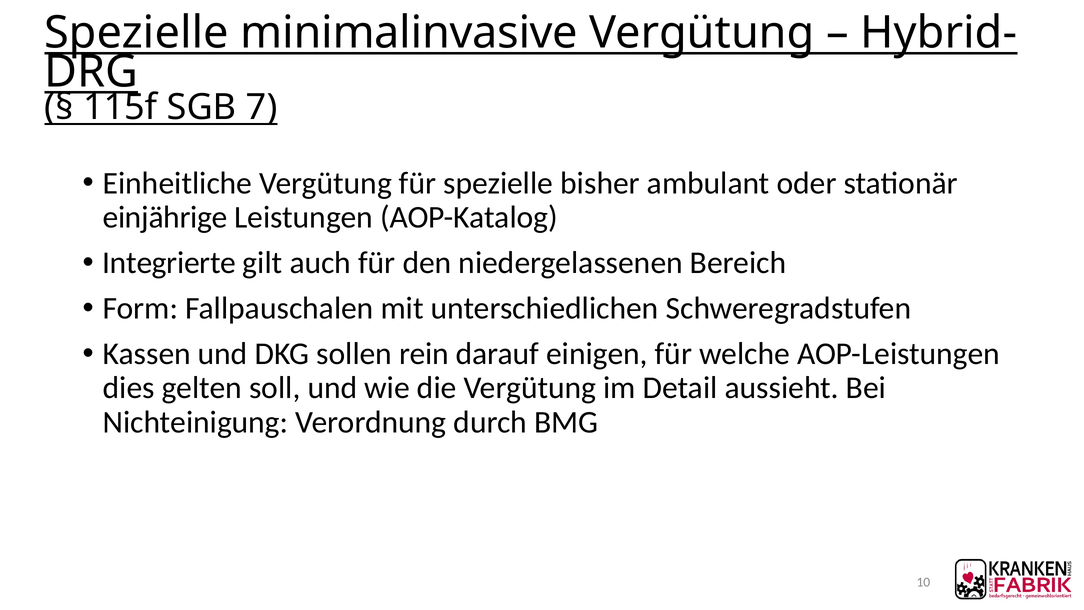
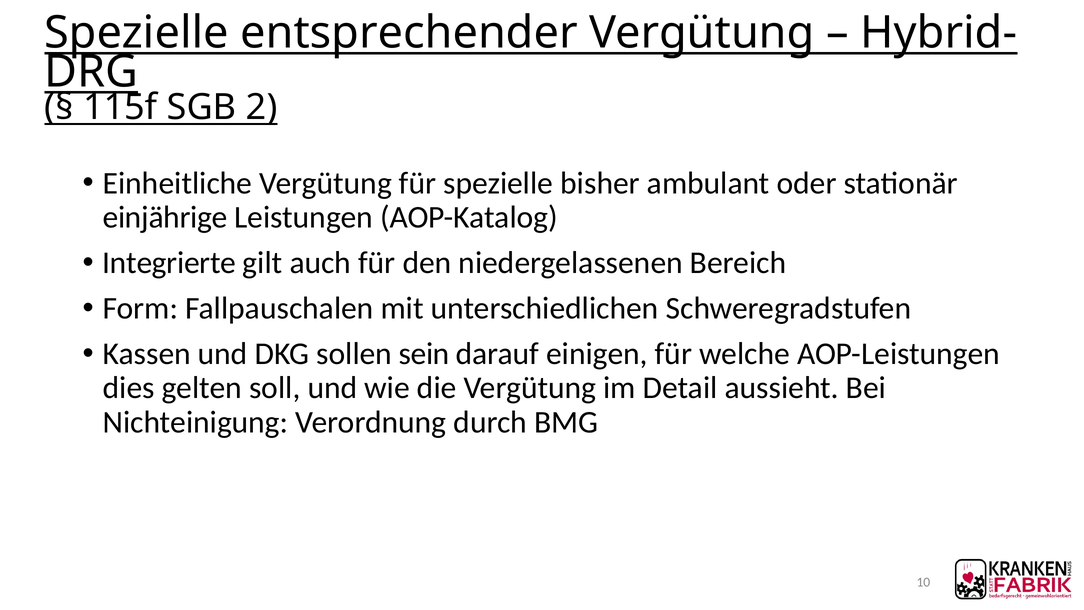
minimalinvasive: minimalinvasive -> entsprechender
7: 7 -> 2
rein: rein -> sein
